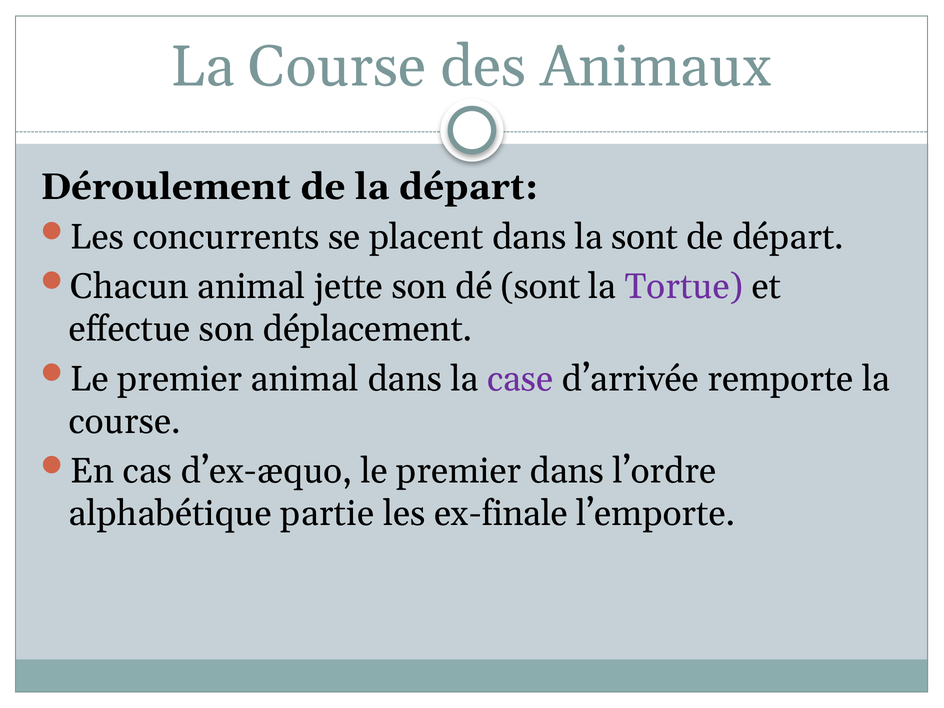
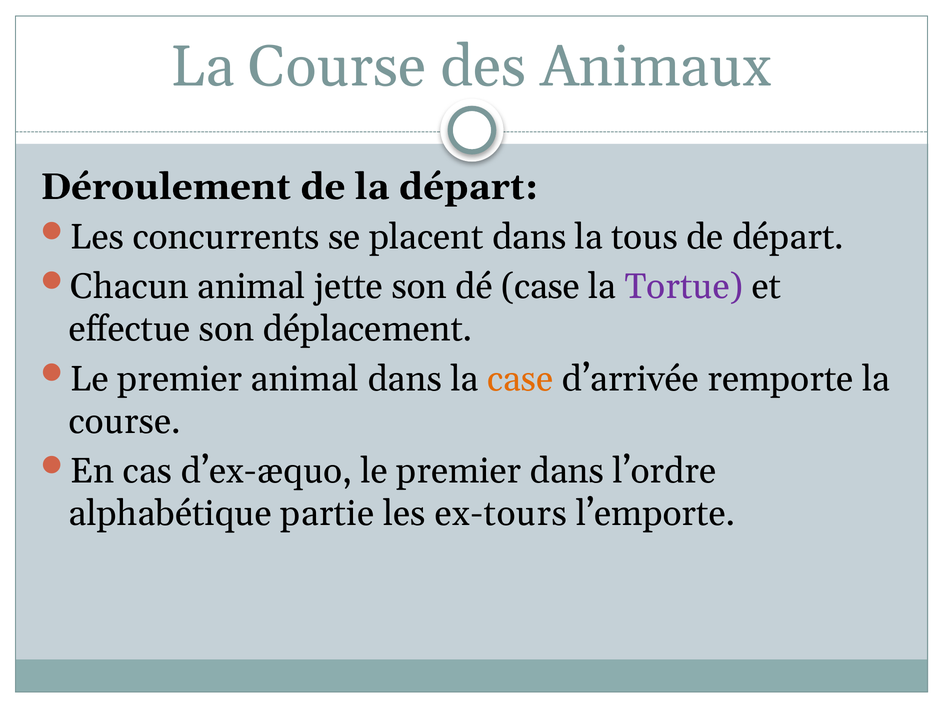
la sont: sont -> tous
dé sont: sont -> case
case at (520, 379) colour: purple -> orange
ex-finale: ex-finale -> ex-tours
